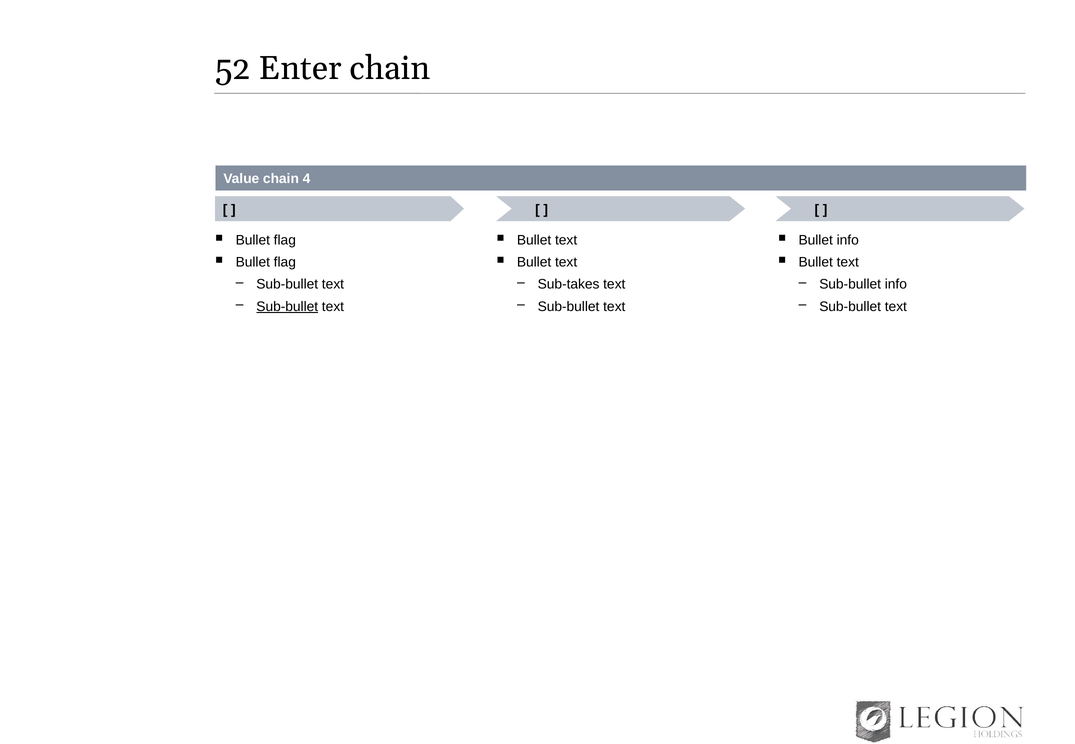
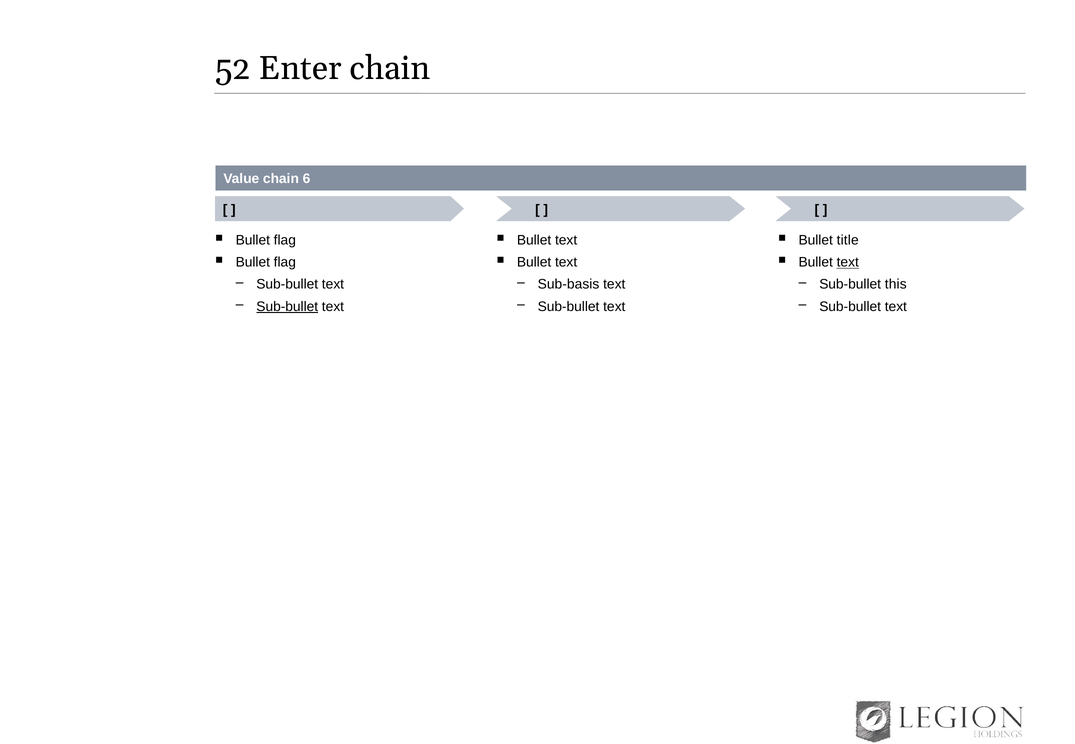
4: 4 -> 6
Bullet info: info -> title
text at (848, 263) underline: none -> present
Sub-takes: Sub-takes -> Sub-basis
Sub-bullet info: info -> this
